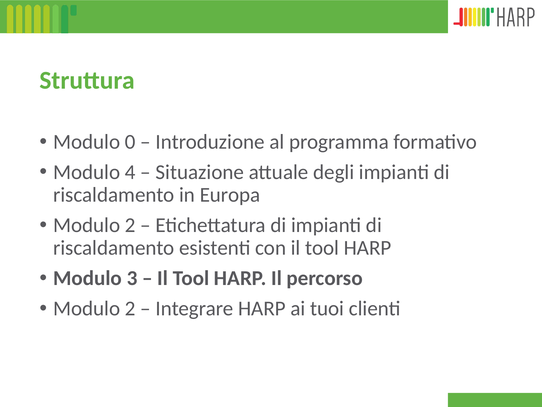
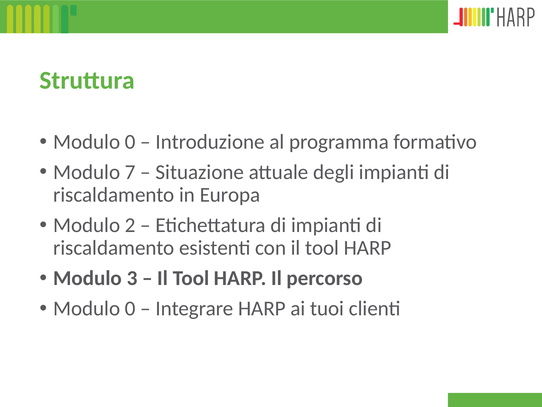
4: 4 -> 7
2 at (130, 308): 2 -> 0
